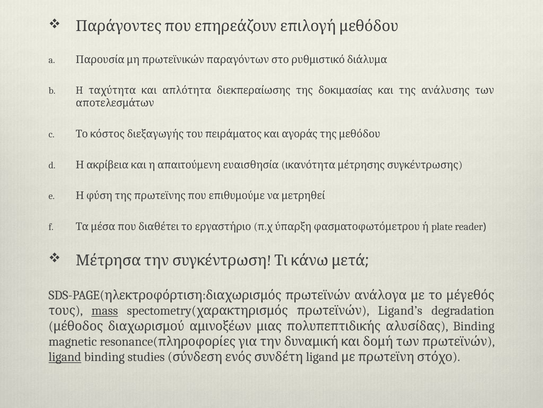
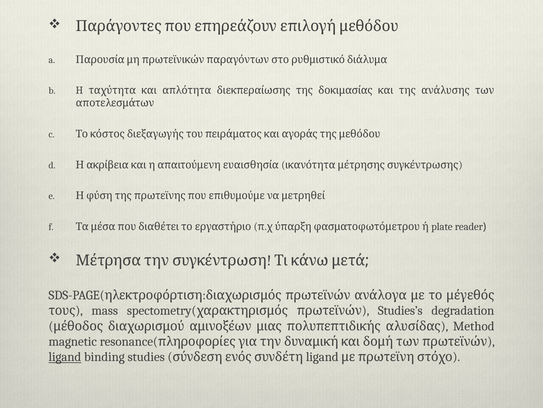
mass underline: present -> none
Ligand’s: Ligand’s -> Studies’s
Binding at (474, 326): Binding -> Method
